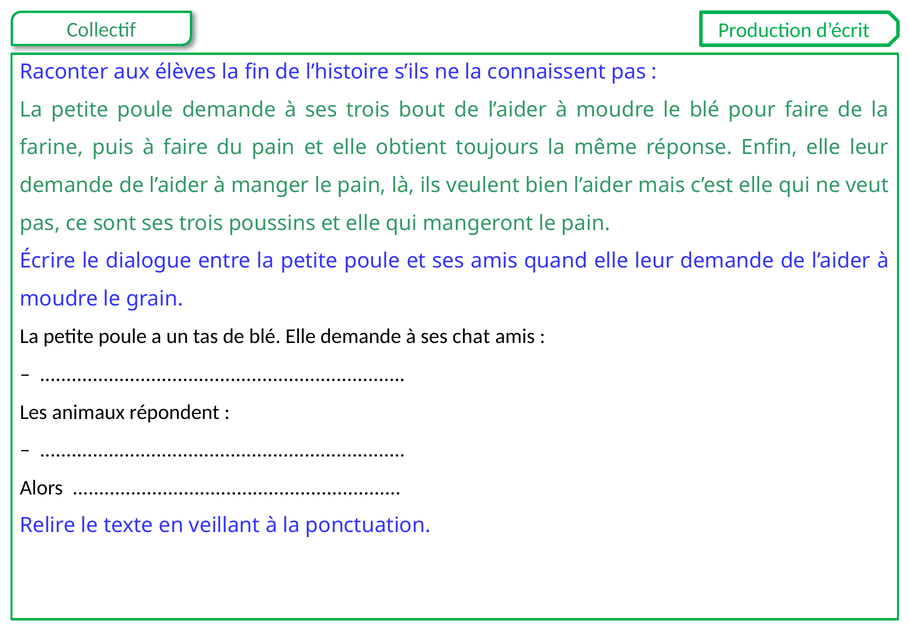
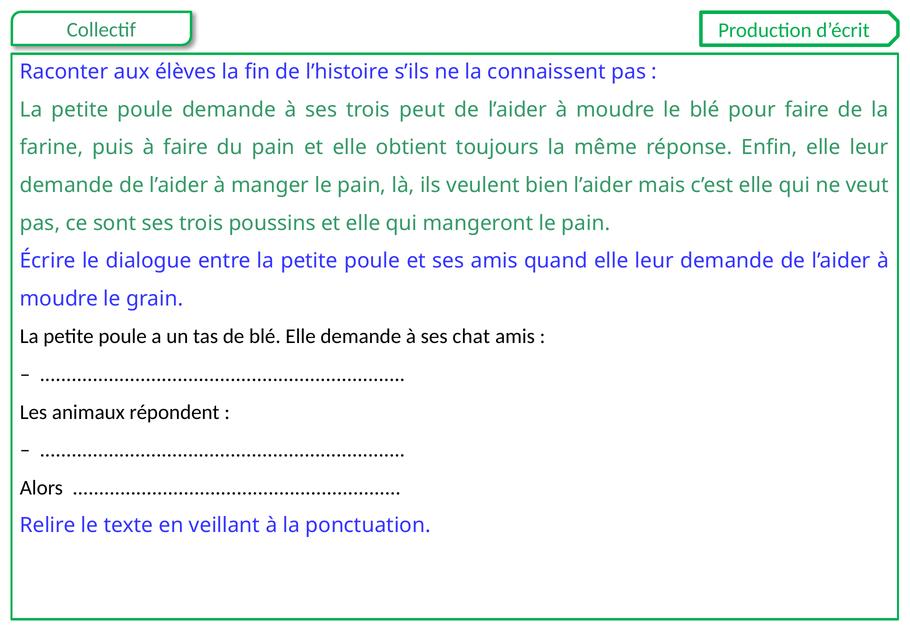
bout: bout -> peut
